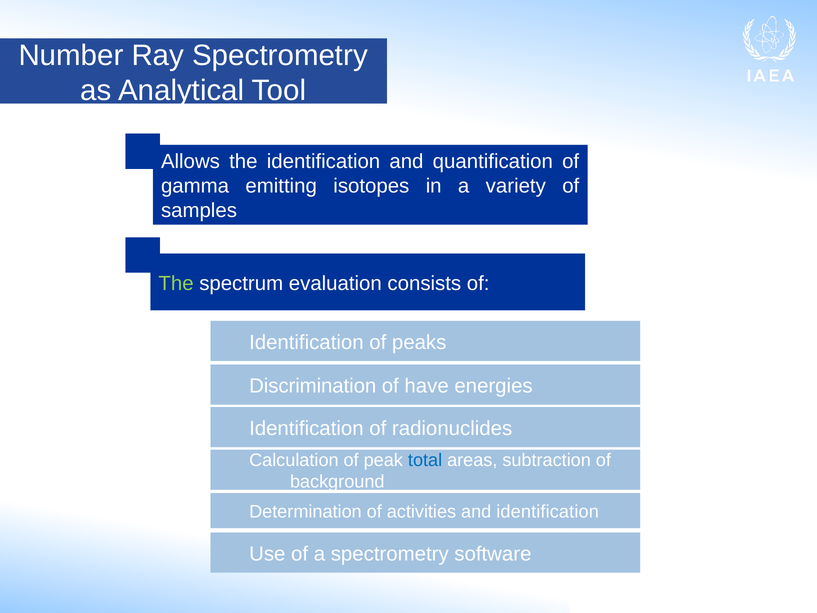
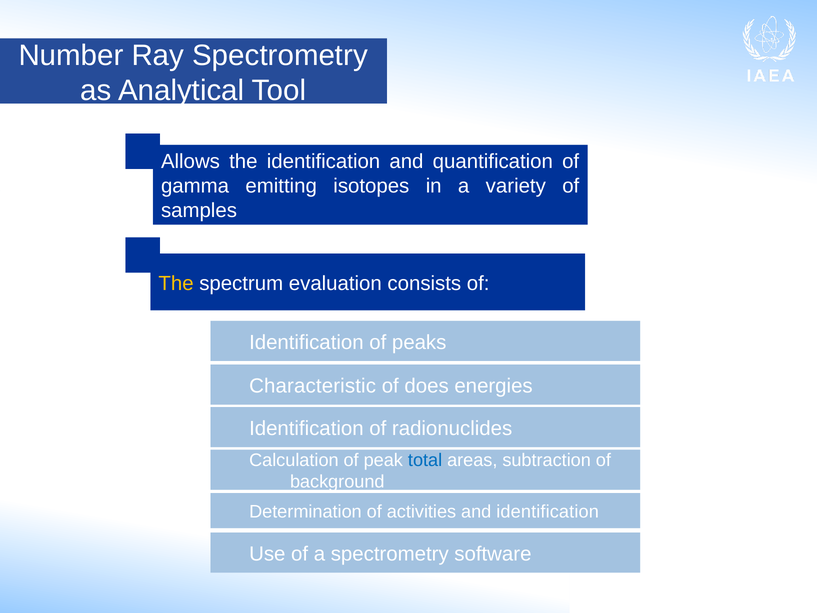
The at (176, 283) colour: light green -> yellow
Discrimination: Discrimination -> Characteristic
have: have -> does
